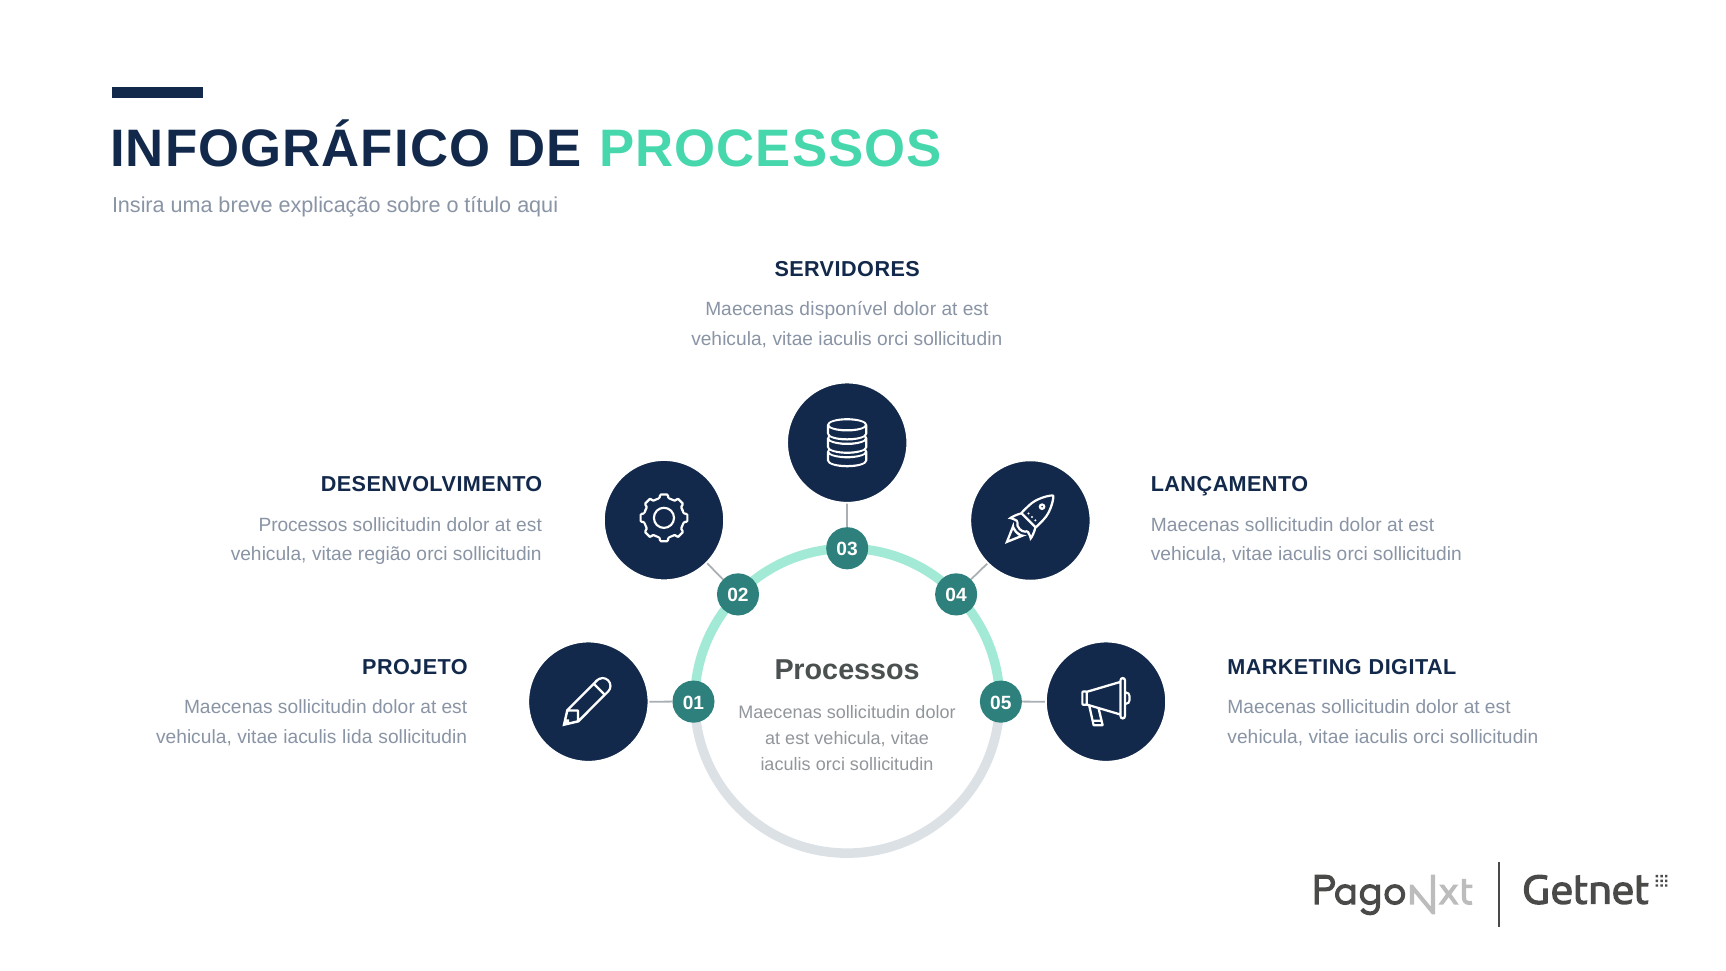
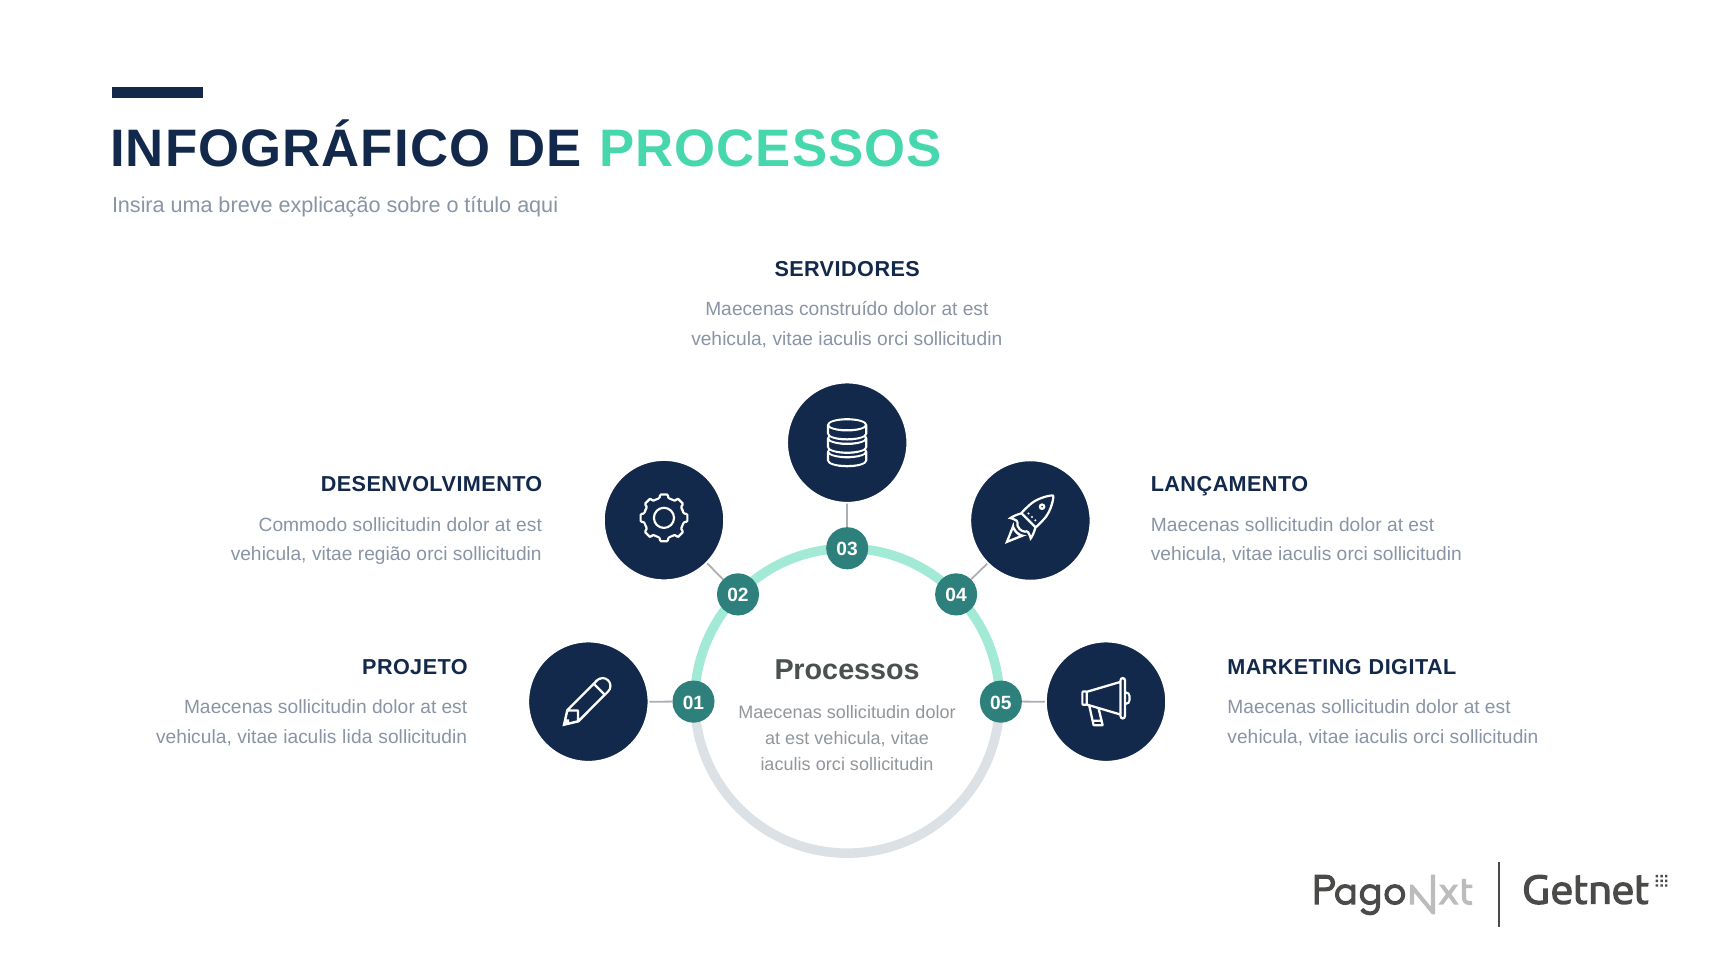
disponível: disponível -> construído
Processos at (303, 525): Processos -> Commodo
